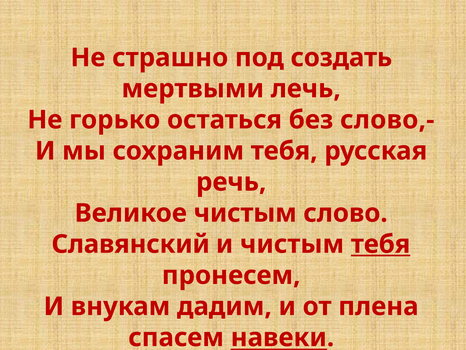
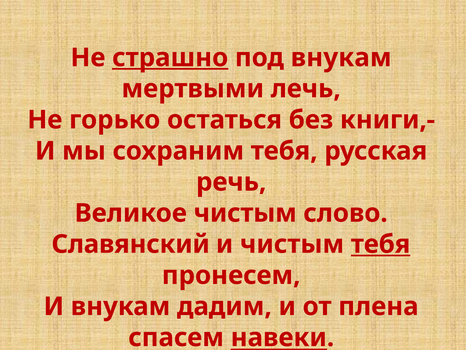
страшно underline: none -> present
под создать: создать -> внукам
слово,-: слово,- -> книги,-
